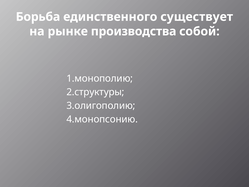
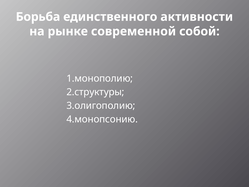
существует: существует -> активности
производства: производства -> современной
